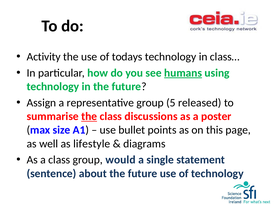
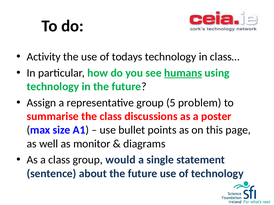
released: released -> problem
the at (89, 117) underline: present -> none
lifestyle: lifestyle -> monitor
